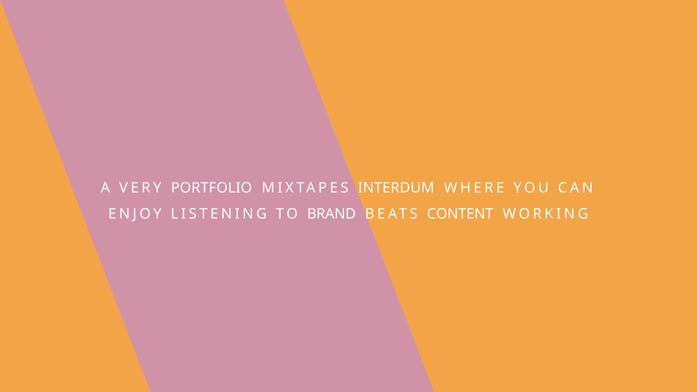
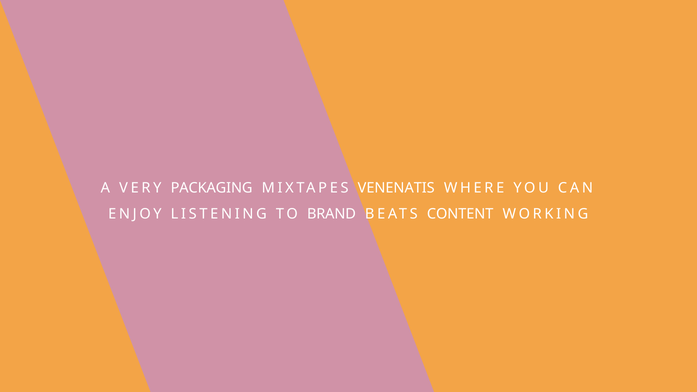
PORTFOLIO: PORTFOLIO -> PACKAGING
INTERDUM: INTERDUM -> VENENATIS
